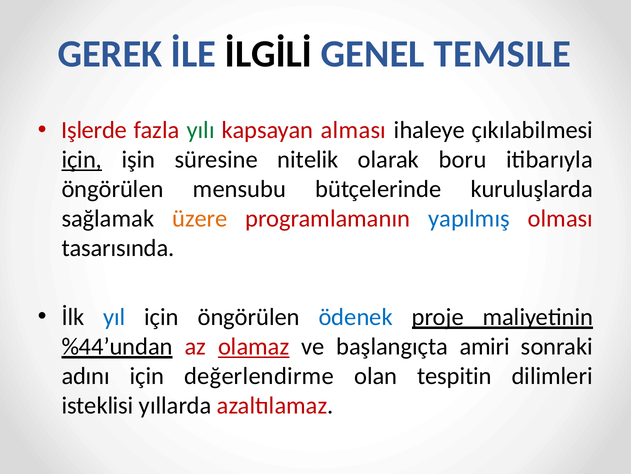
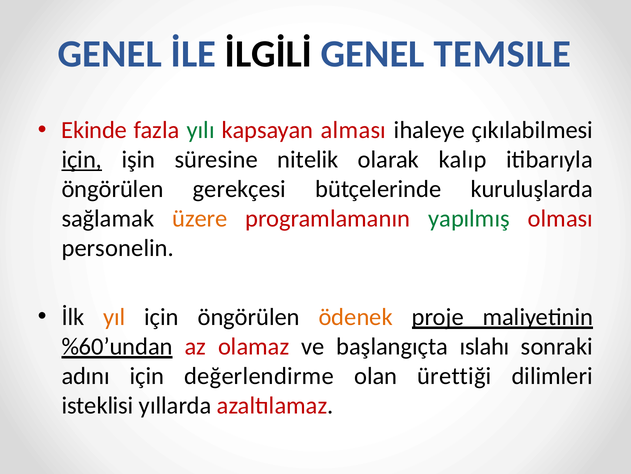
GEREK at (110, 54): GEREK -> GENEL
Işlerde: Işlerde -> Ekinde
boru: boru -> kalıp
mensubu: mensubu -> gerekçesi
yapılmış colour: blue -> green
tasarısında: tasarısında -> personelin
yıl colour: blue -> orange
ödenek colour: blue -> orange
%44’undan: %44’undan -> %60’undan
olamaz underline: present -> none
amiri: amiri -> ıslahı
tespitin: tespitin -> ürettiği
